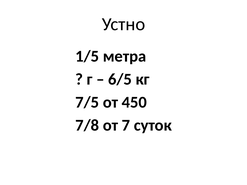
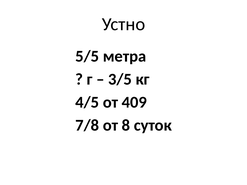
1/5: 1/5 -> 5/5
6/5: 6/5 -> 3/5
7/5: 7/5 -> 4/5
450: 450 -> 409
7: 7 -> 8
